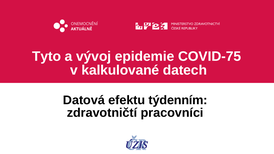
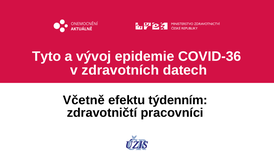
COVID-75: COVID-75 -> COVID-36
kalkulované: kalkulované -> zdravotních
Datová: Datová -> Včetně
